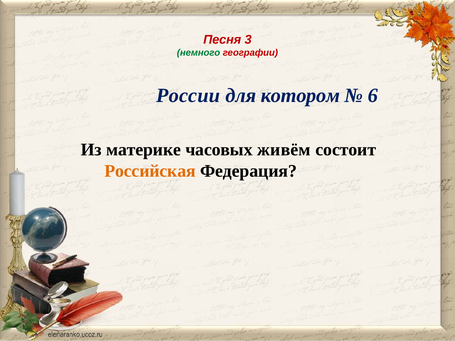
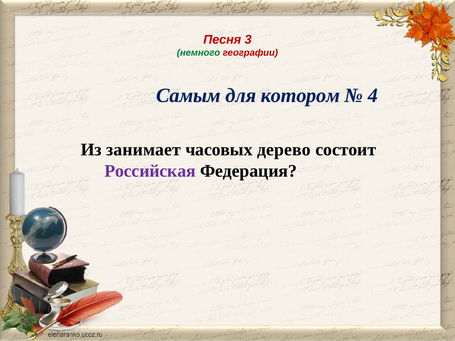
России: России -> Самым
6: 6 -> 4
материке: материке -> занимает
живём: живём -> дерево
Российская colour: orange -> purple
